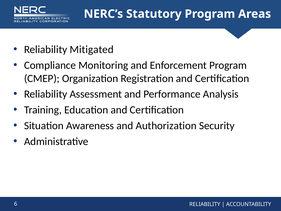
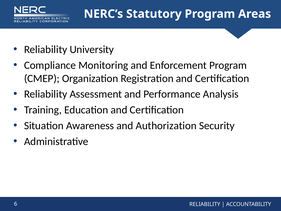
Mitigated: Mitigated -> University
